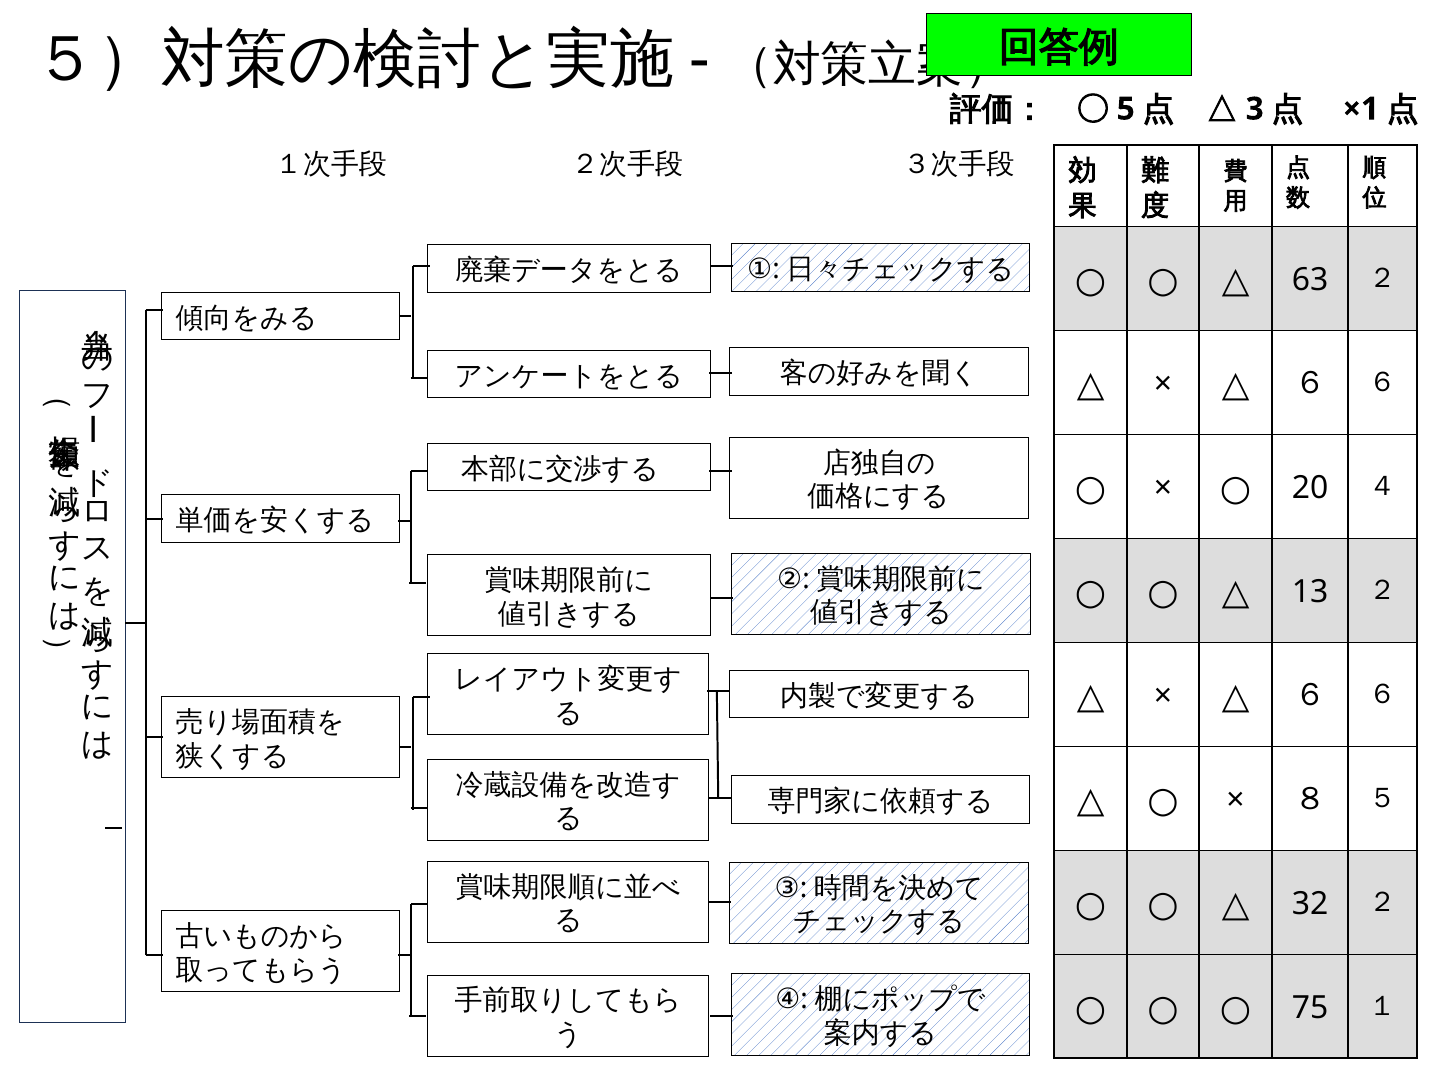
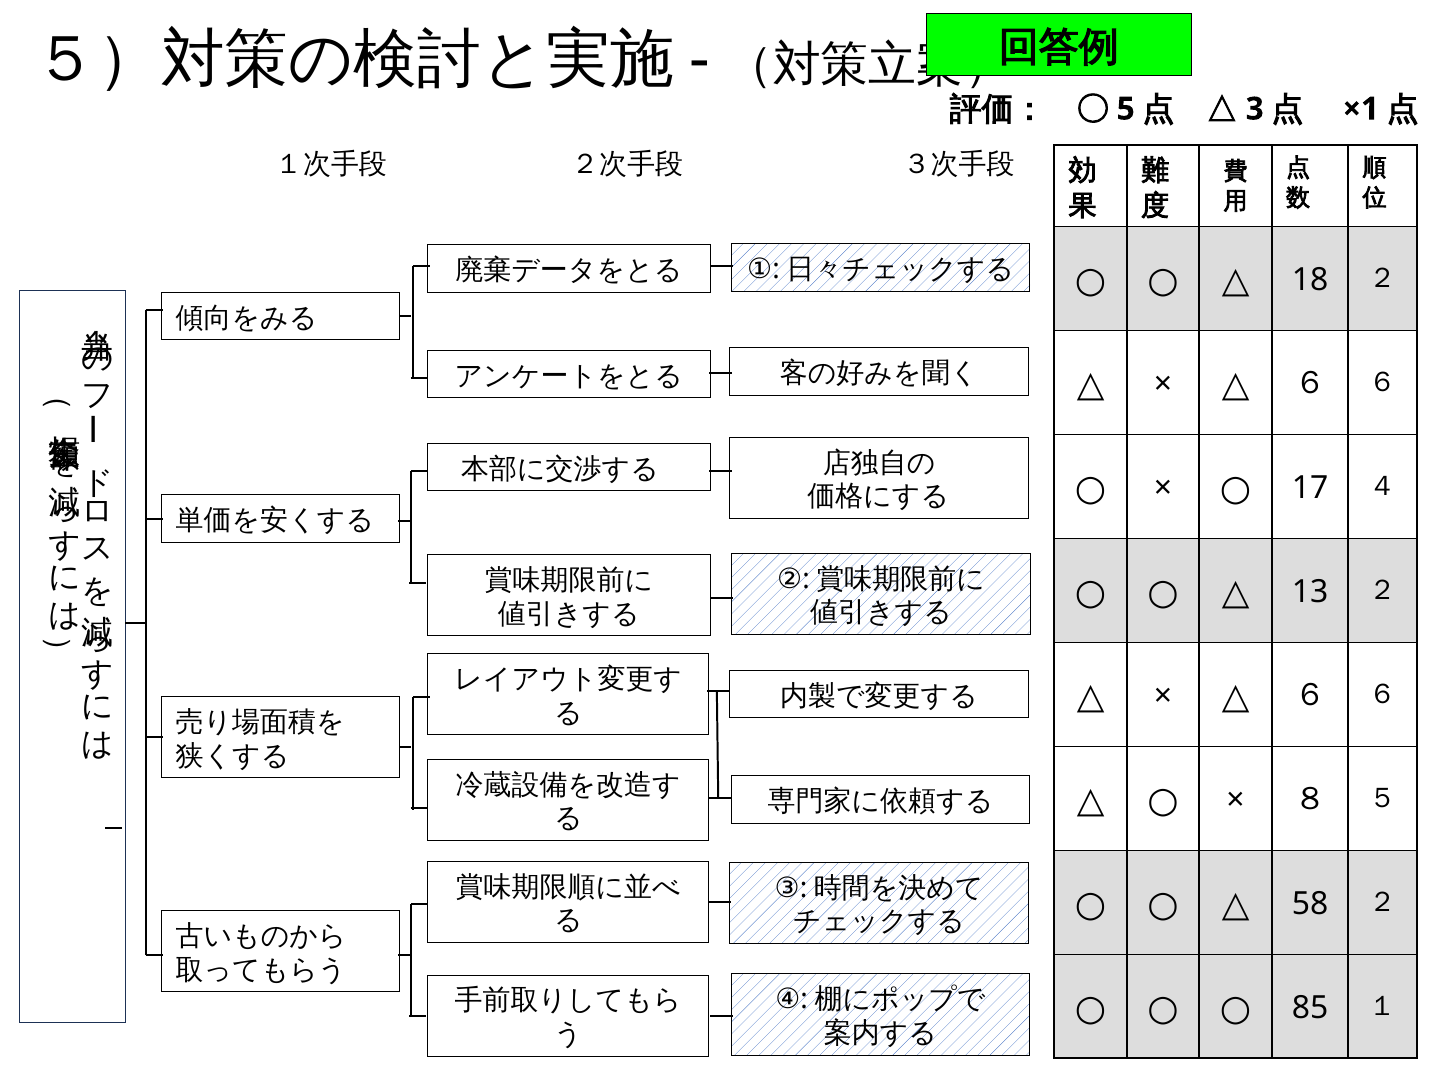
63: 63 -> 18
20: 20 -> 17
32: 32 -> 58
75: 75 -> 85
